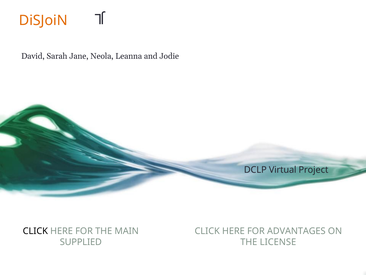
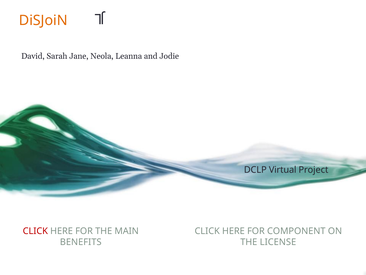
CLICK at (35, 231) colour: black -> red
ADVANTAGES: ADVANTAGES -> COMPONENT
SUPPLIED: SUPPLIED -> BENEFITS
